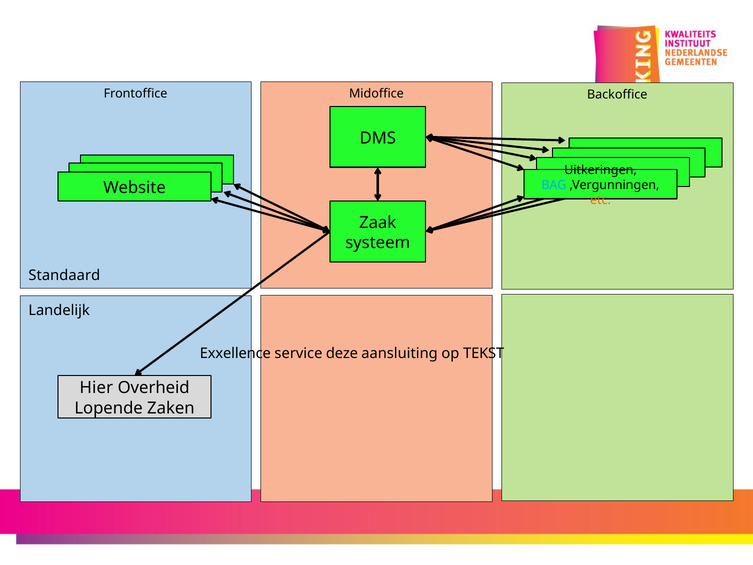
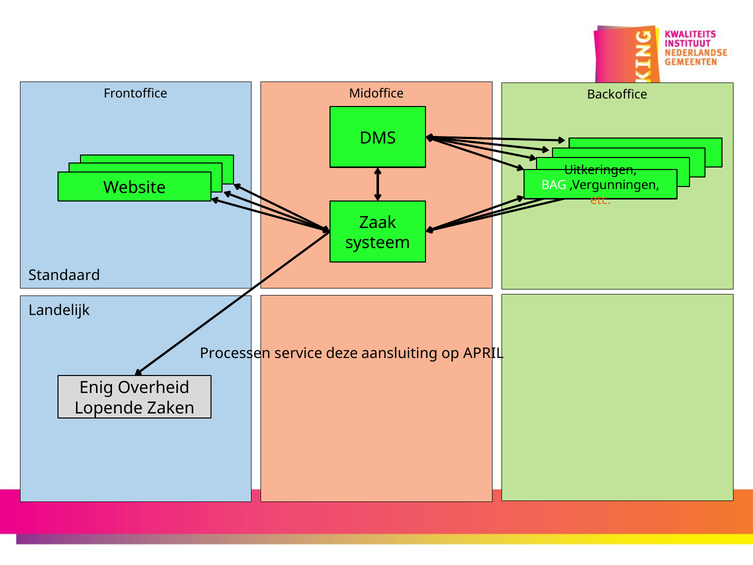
BAG colour: light blue -> white
Exxellence: Exxellence -> Processen
TEKST: TEKST -> APRIL
Hier: Hier -> Enig
